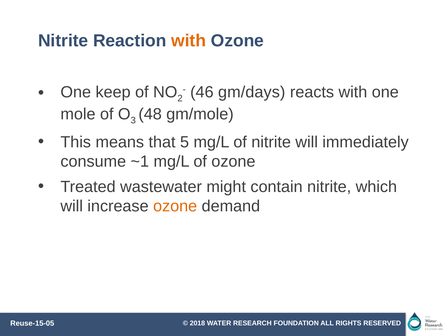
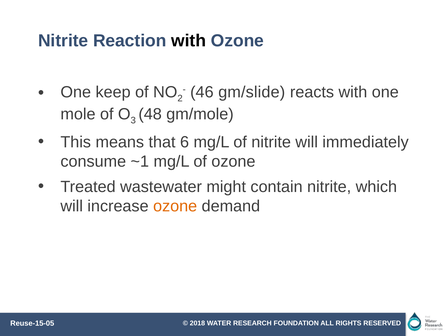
with at (189, 41) colour: orange -> black
gm/days: gm/days -> gm/slide
5: 5 -> 6
